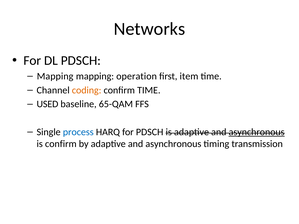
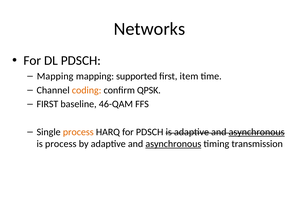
operation: operation -> supported
confirm TIME: TIME -> QPSK
USED at (47, 104): USED -> FIRST
65-QAM: 65-QAM -> 46-QAM
process at (78, 132) colour: blue -> orange
is confirm: confirm -> process
asynchronous at (173, 144) underline: none -> present
